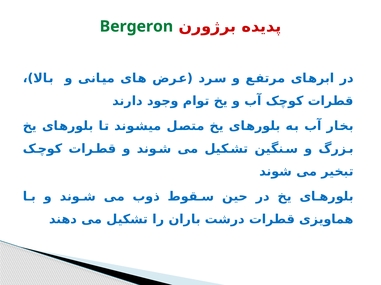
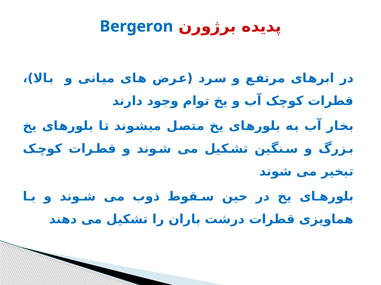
Bergeron colour: green -> blue
